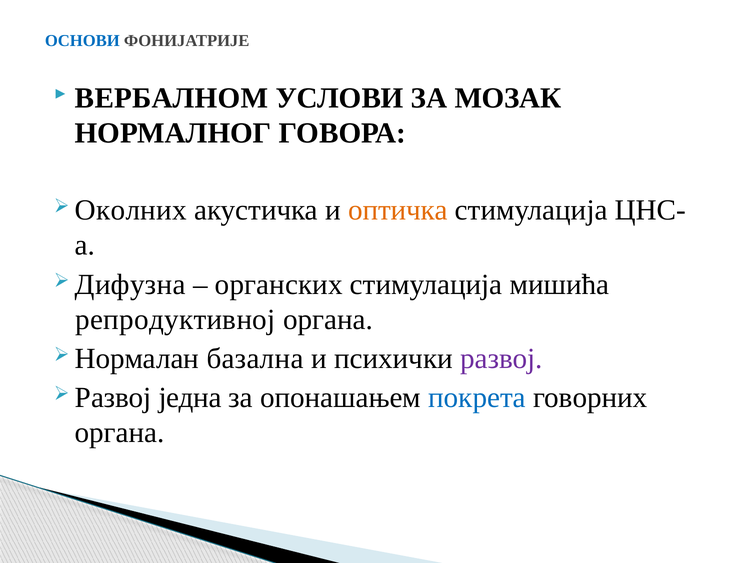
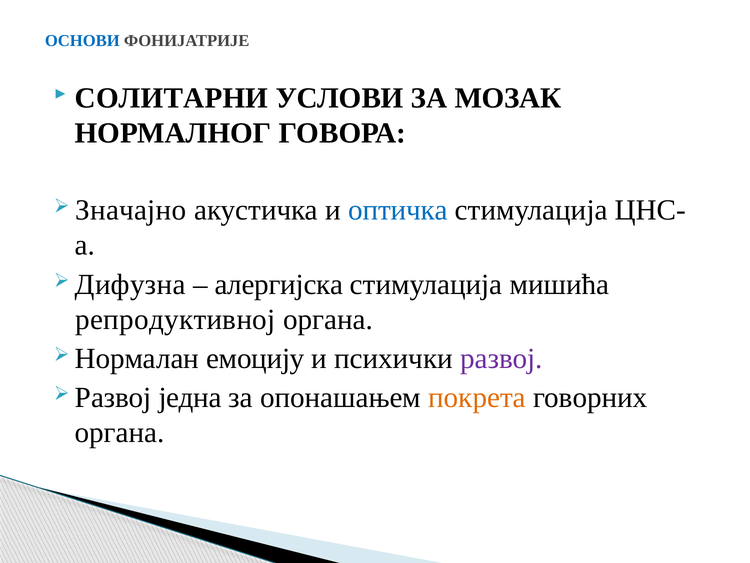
ВЕРБАЛНОМ: ВЕРБАЛНОМ -> СОЛИТАРНИ
Околних: Околних -> Значајно
оптичка colour: orange -> blue
органских: органских -> алергијска
базална: базална -> емоцију
покрета colour: blue -> orange
